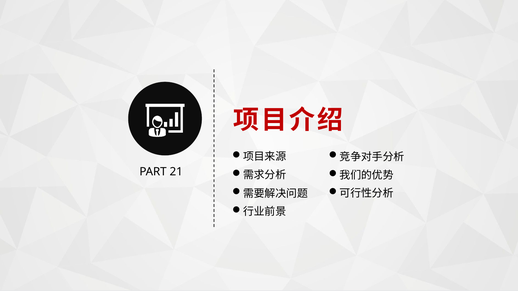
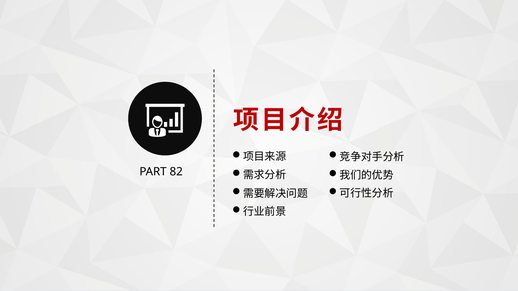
21: 21 -> 82
